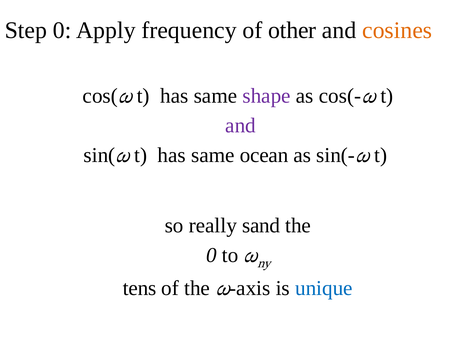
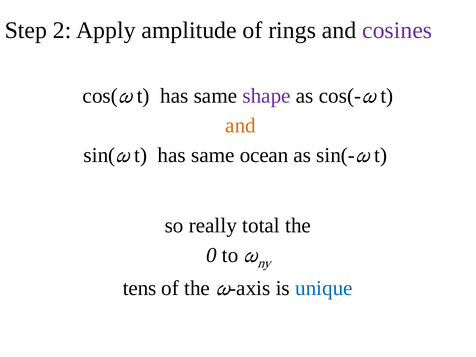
Step 0: 0 -> 2
frequency: frequency -> amplitude
other: other -> rings
cosines colour: orange -> purple
and at (241, 125) colour: purple -> orange
sand: sand -> total
